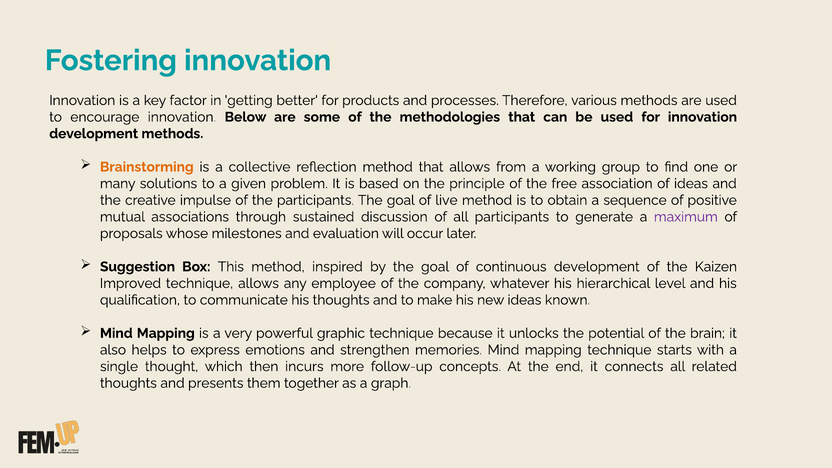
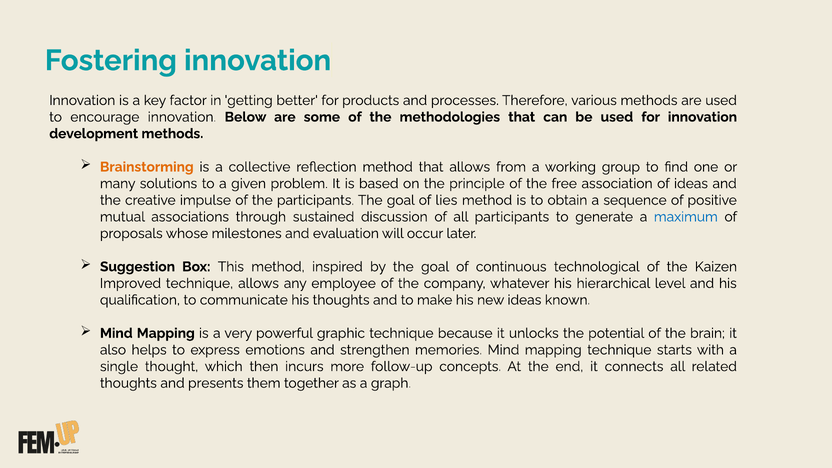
live: live -> lies
maximum colour: purple -> blue
continuous development: development -> technological
